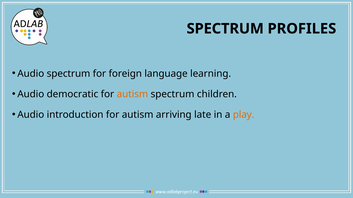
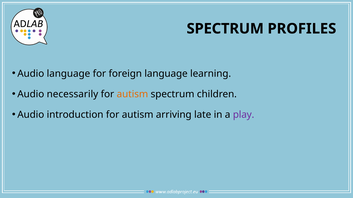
Audio spectrum: spectrum -> language
democratic: democratic -> necessarily
play colour: orange -> purple
